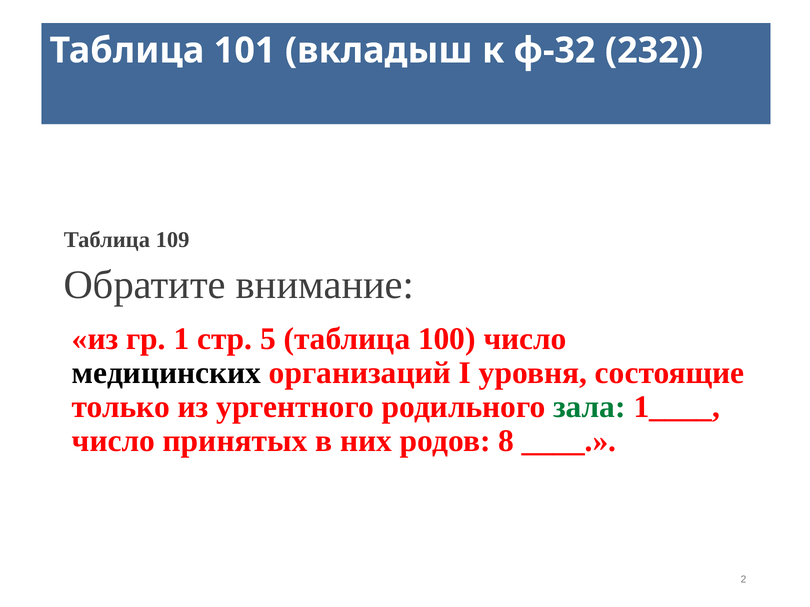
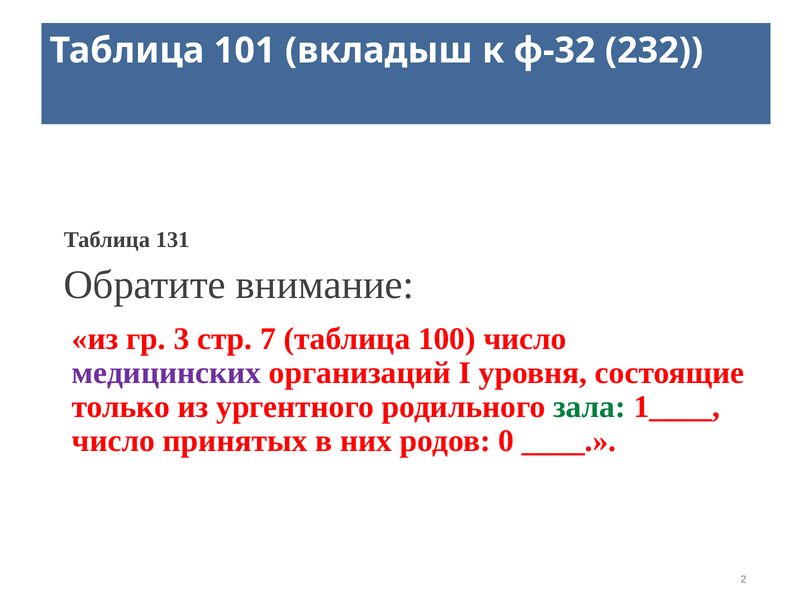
109: 109 -> 131
1: 1 -> 3
5: 5 -> 7
медицинских colour: black -> purple
8: 8 -> 0
